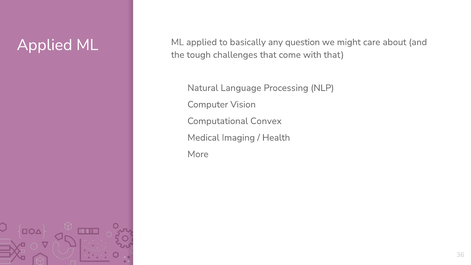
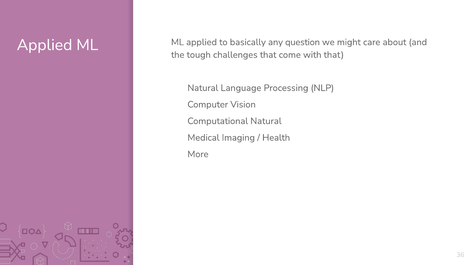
Computational Convex: Convex -> Natural
